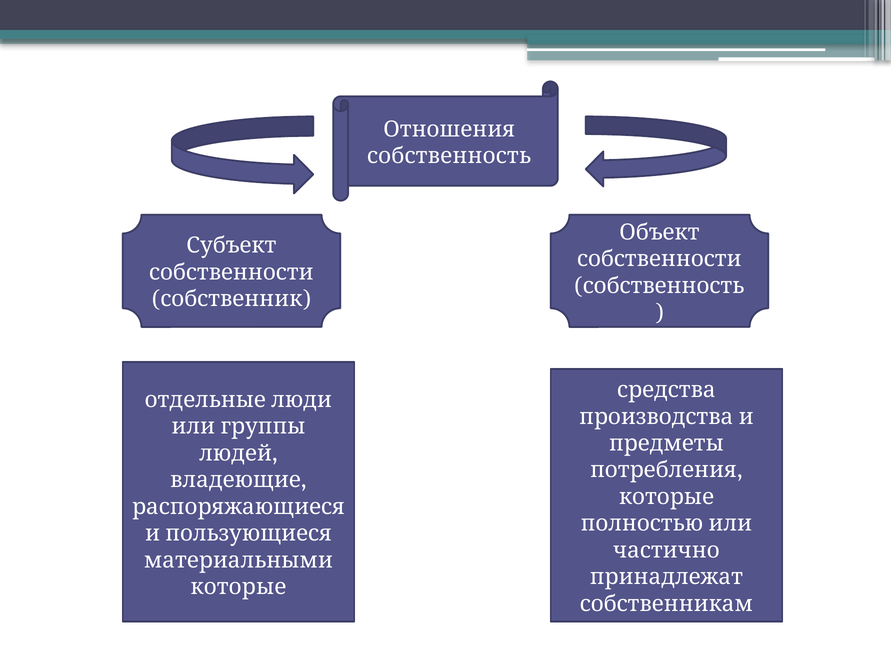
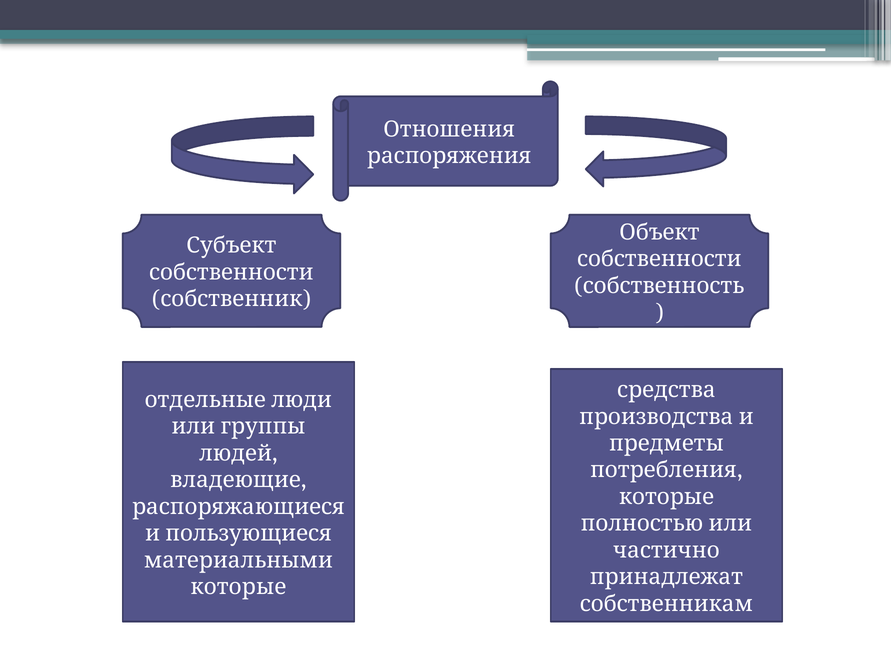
собственность at (449, 156): собственность -> распоряжения
